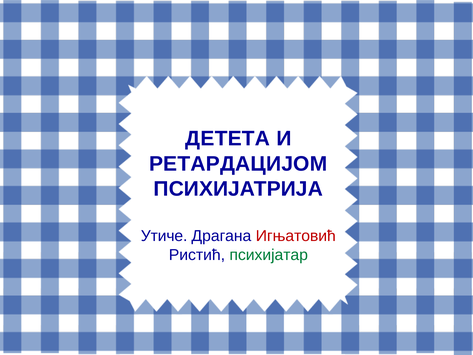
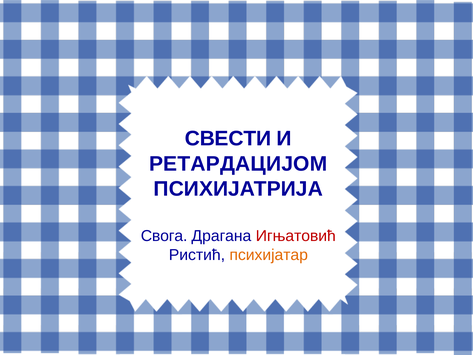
ДЕТЕТА: ДЕТЕТА -> СВЕСТИ
Утиче: Утиче -> Свога
психијатар colour: green -> orange
